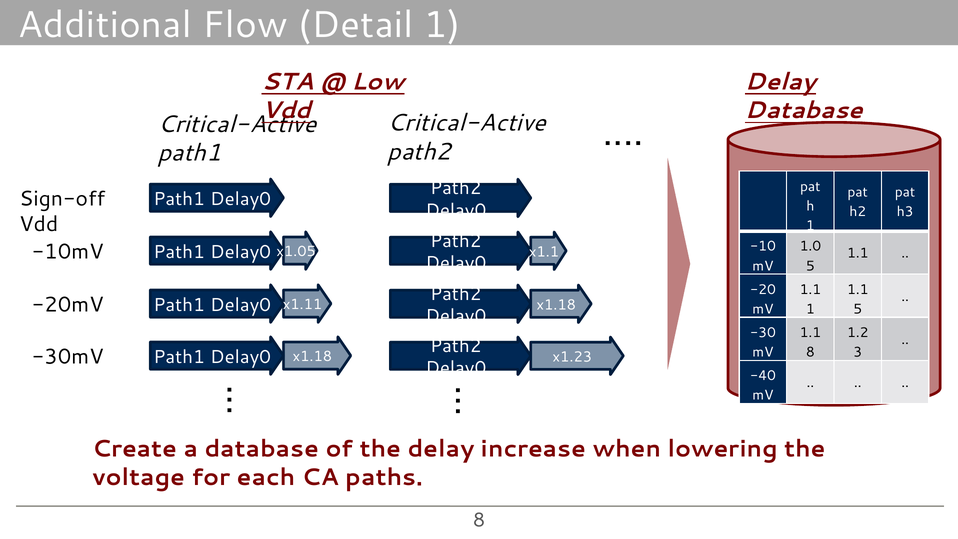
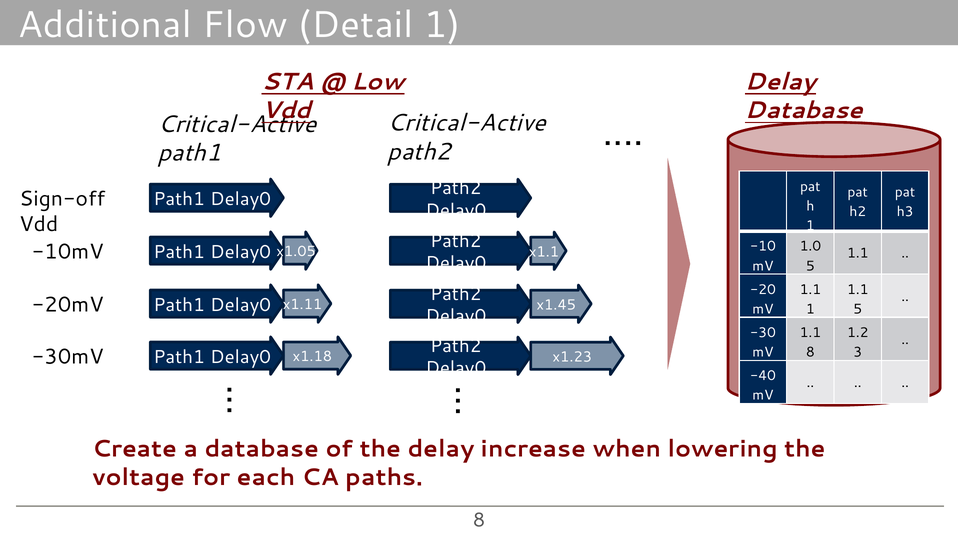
x1.18 at (556, 305): x1.18 -> x1.45
